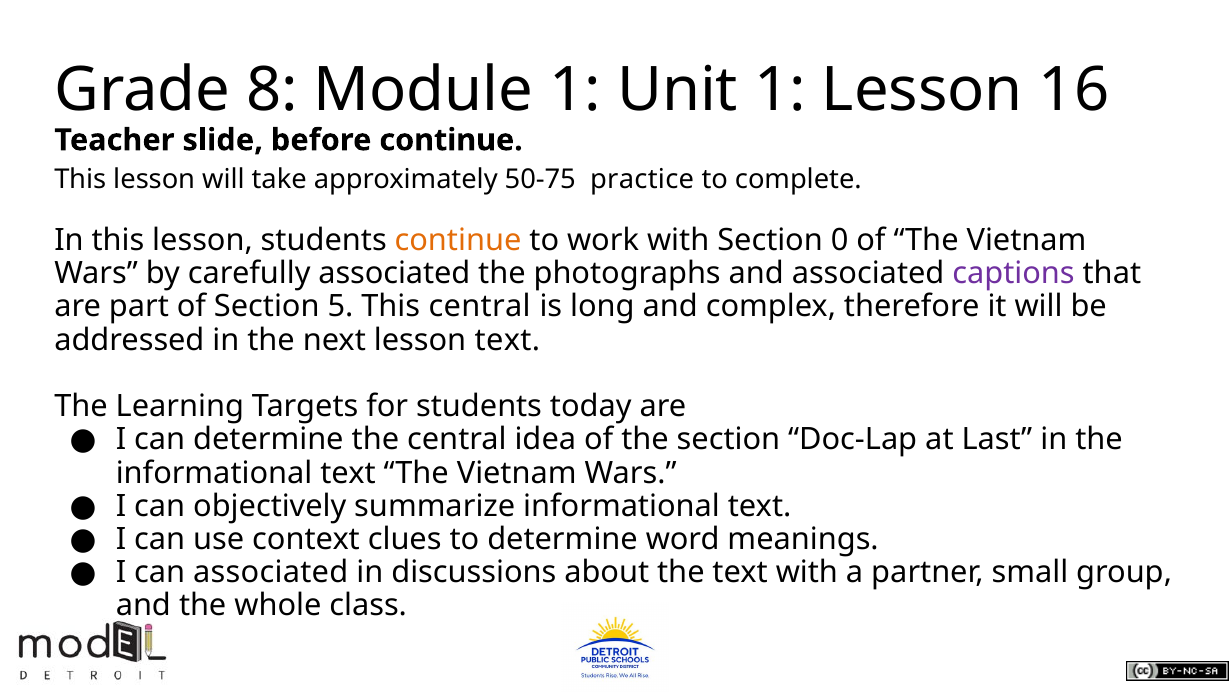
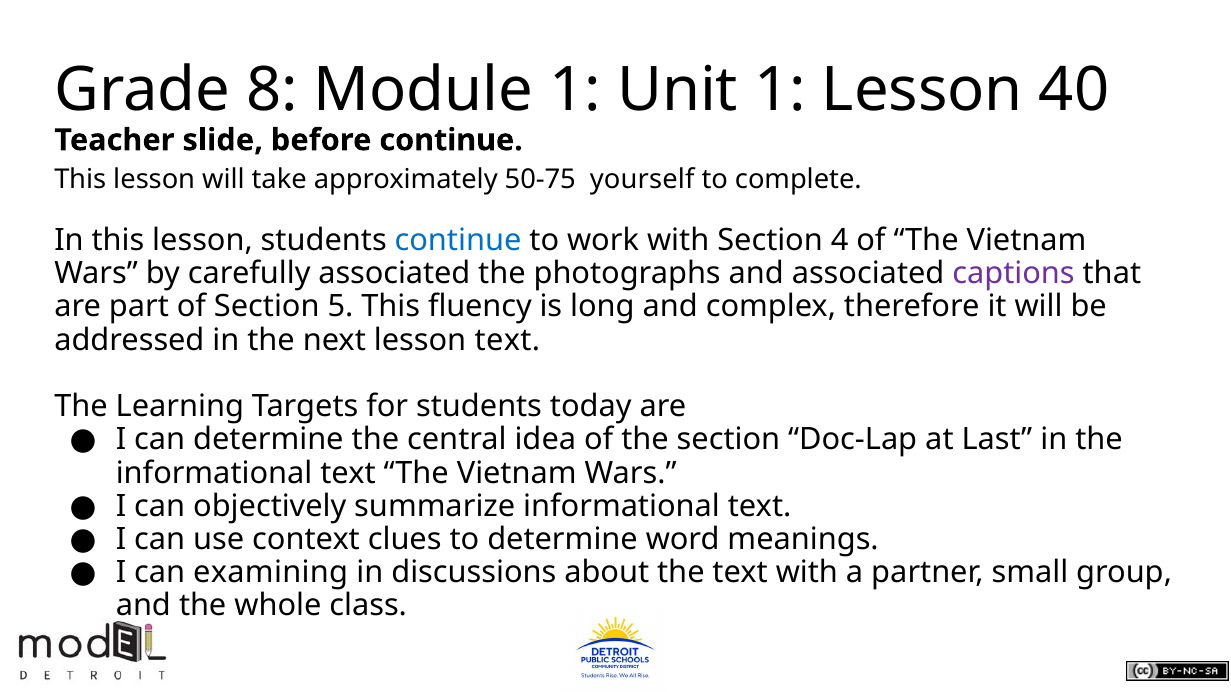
16: 16 -> 40
practice: practice -> yourself
continue at (458, 241) colour: orange -> blue
0: 0 -> 4
This central: central -> fluency
can associated: associated -> examining
